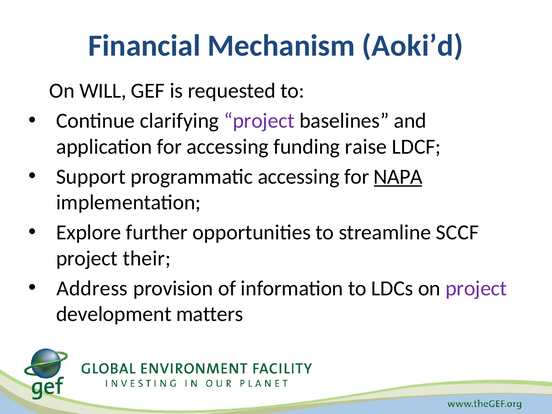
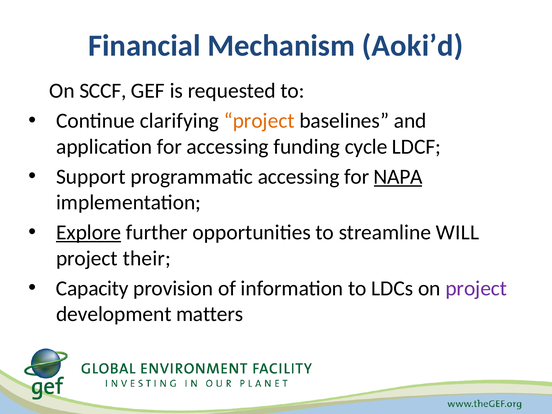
WILL: WILL -> SCCF
project at (259, 121) colour: purple -> orange
raise: raise -> cycle
Explore underline: none -> present
SCCF: SCCF -> WILL
Address: Address -> Capacity
